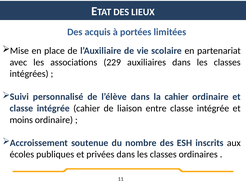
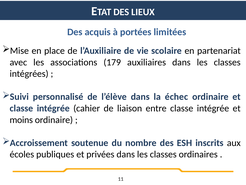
229: 229 -> 179
la cahier: cahier -> échec
